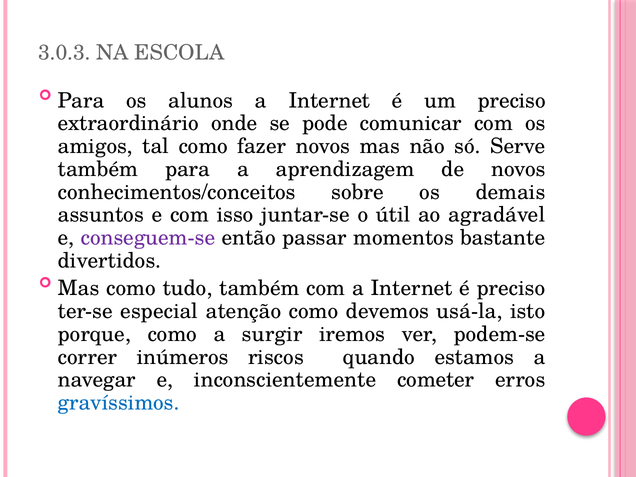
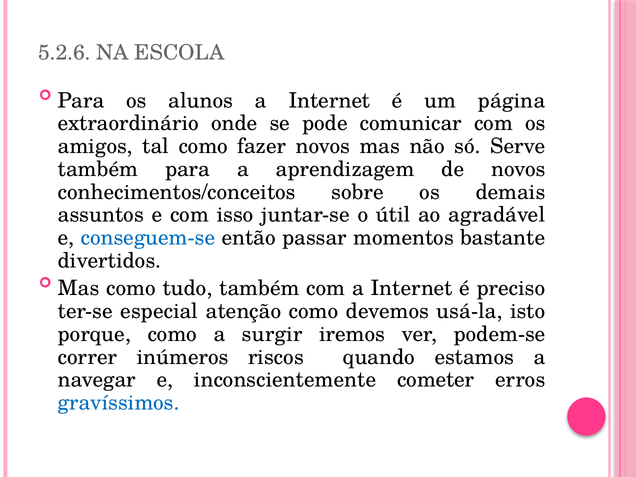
3.0.3: 3.0.3 -> 5.2.6
um preciso: preciso -> página
conseguem-se colour: purple -> blue
